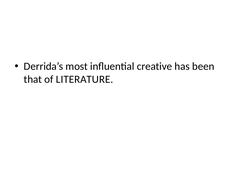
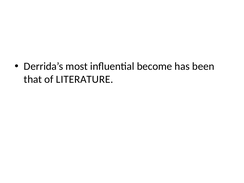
creative: creative -> become
